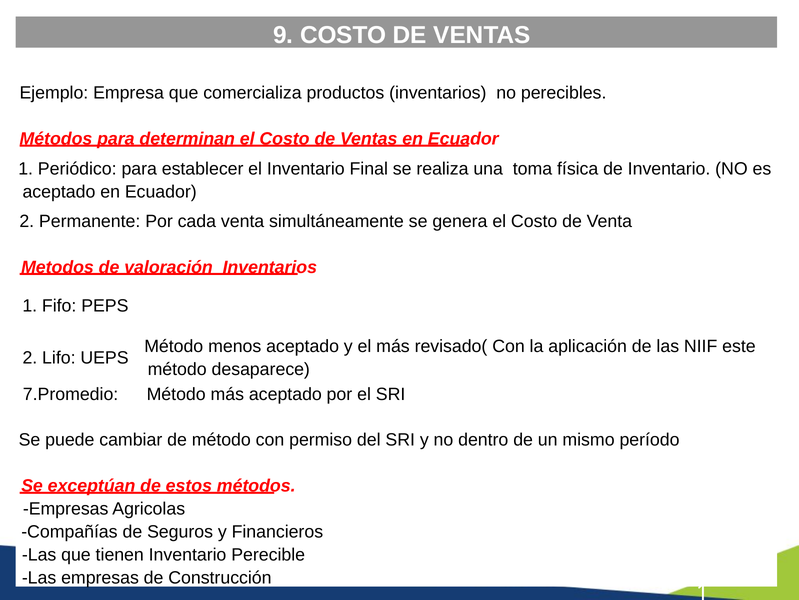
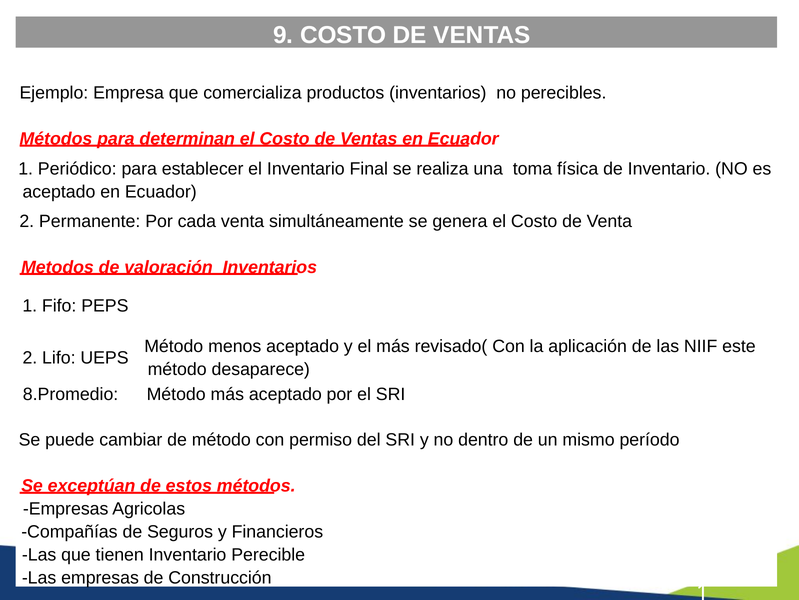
7.Promedio: 7.Promedio -> 8.Promedio
